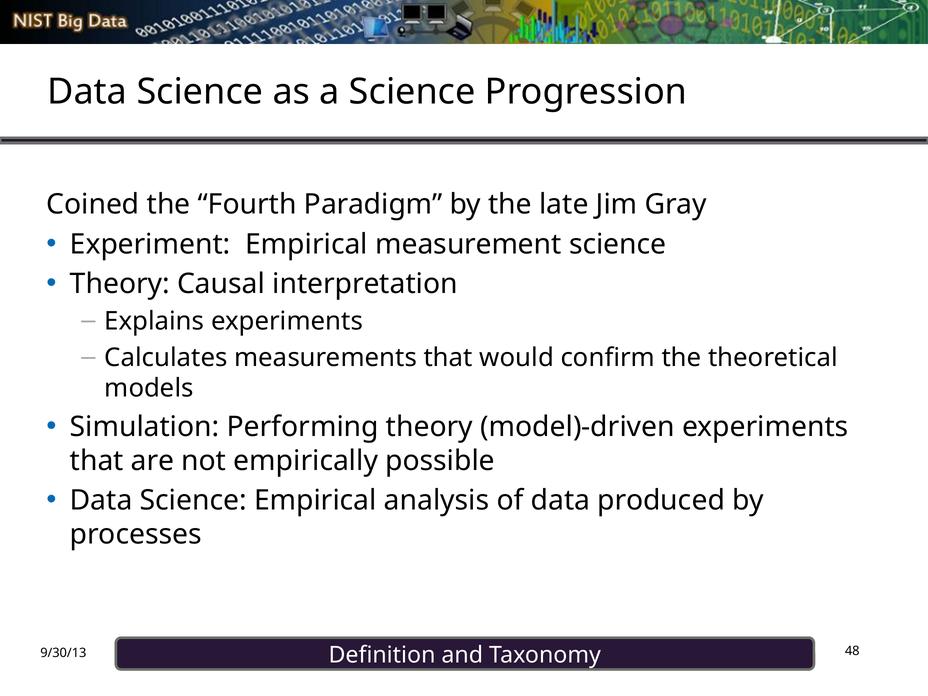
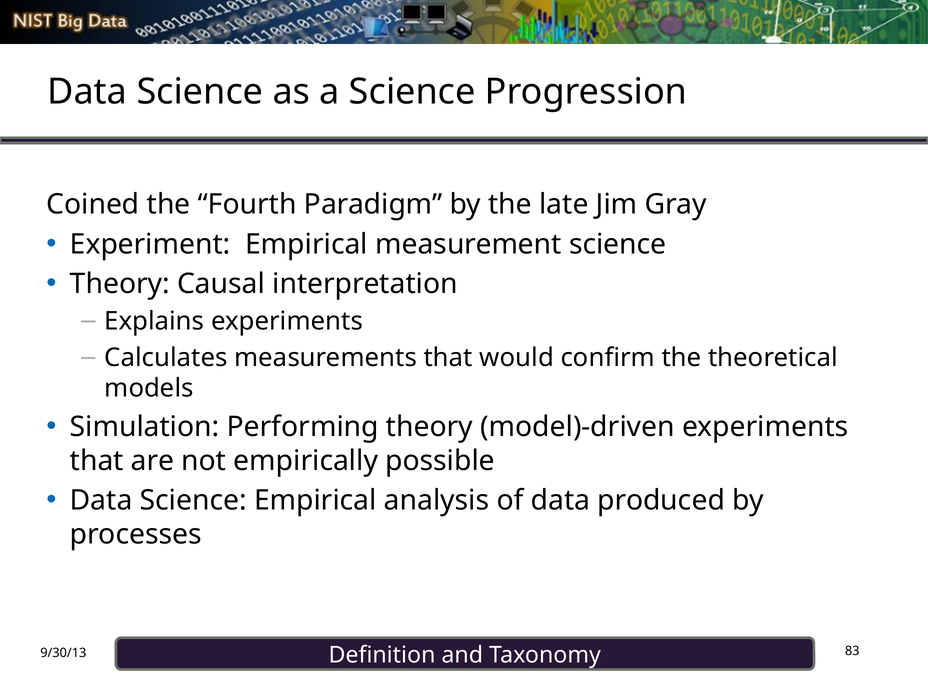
48: 48 -> 83
